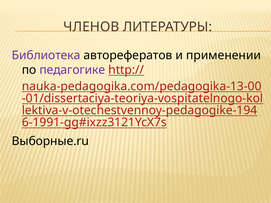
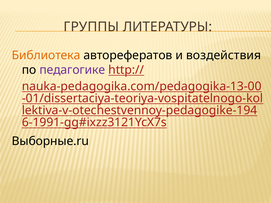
ЧЛЕНОВ: ЧЛЕНОВ -> ГРУППЫ
Библиотека colour: purple -> orange
применении: применении -> воздействия
